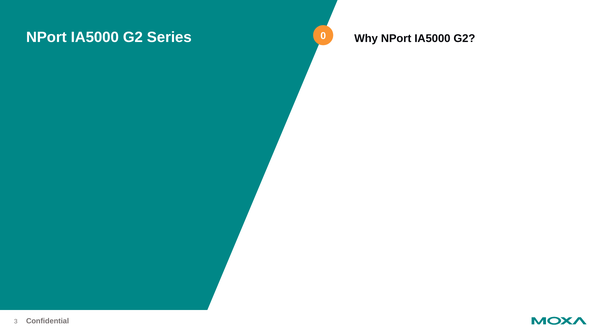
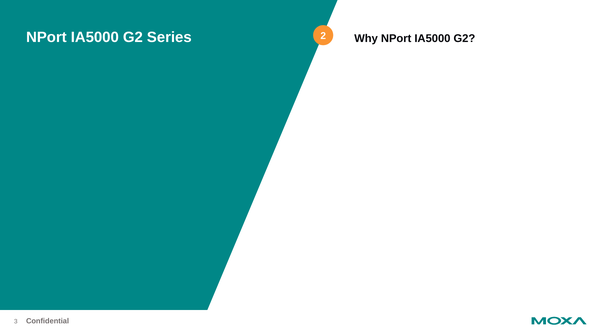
0: 0 -> 2
